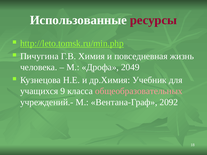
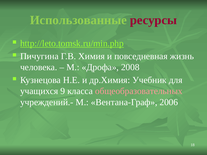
Использованные colour: white -> light green
2049: 2049 -> 2008
2092: 2092 -> 2006
